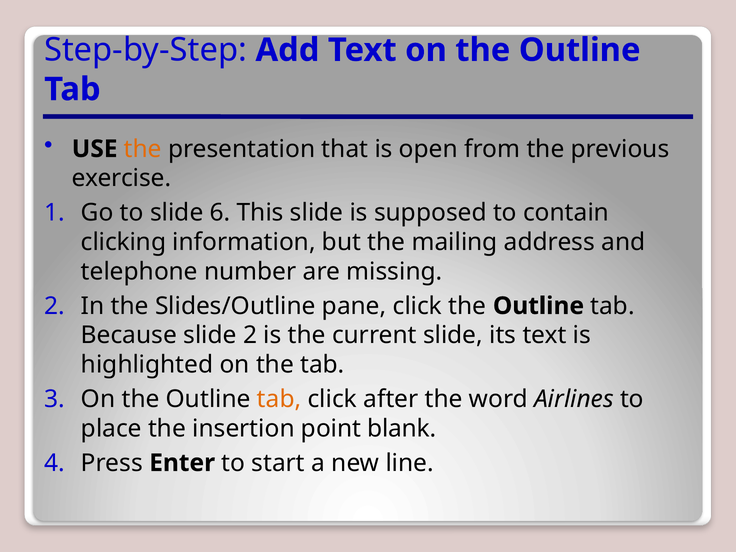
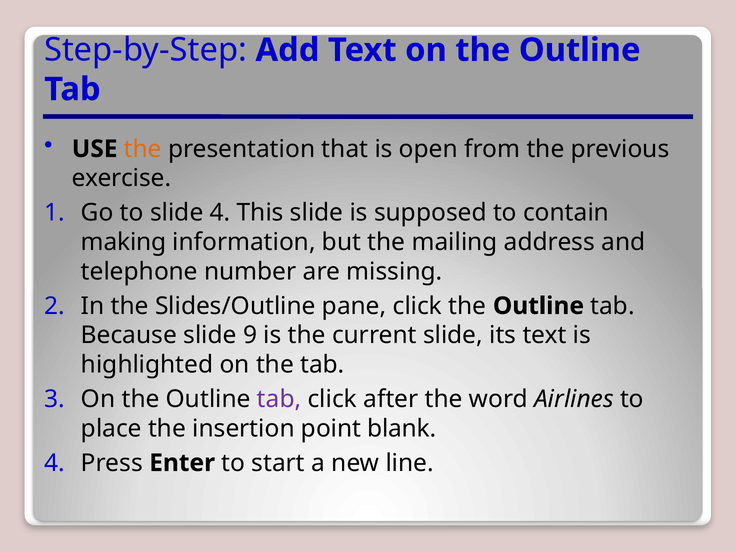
slide 6: 6 -> 4
clicking: clicking -> making
slide 2: 2 -> 9
tab at (279, 399) colour: orange -> purple
